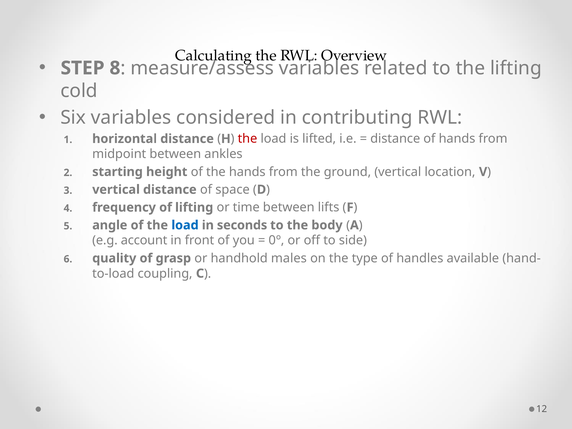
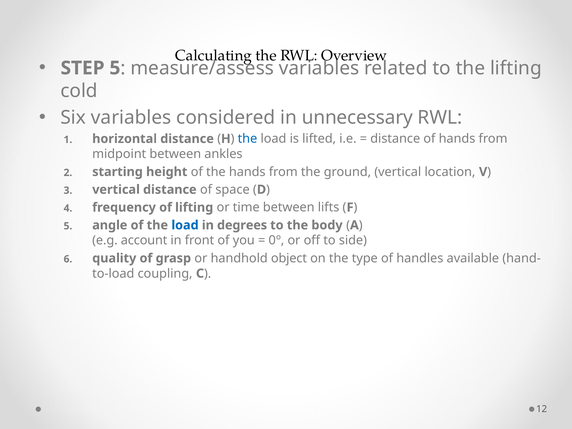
STEP 8: 8 -> 5
contributing: contributing -> unnecessary
the at (247, 139) colour: red -> blue
seconds: seconds -> degrees
males: males -> object
